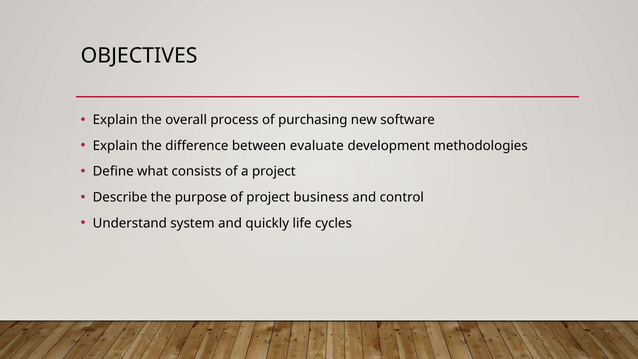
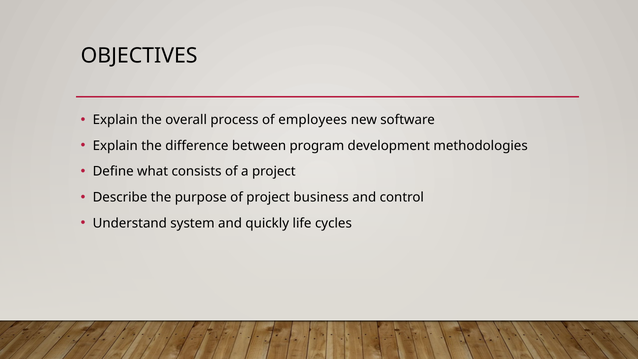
purchasing: purchasing -> employees
evaluate: evaluate -> program
